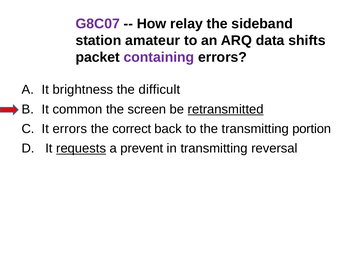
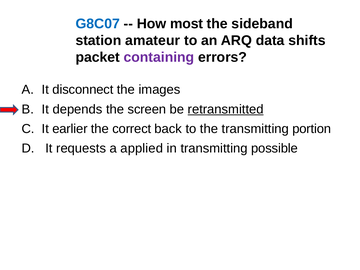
G8C07 colour: purple -> blue
relay: relay -> most
brightness: brightness -> disconnect
difficult: difficult -> images
common: common -> depends
It errors: errors -> earlier
requests underline: present -> none
prevent: prevent -> applied
reversal: reversal -> possible
